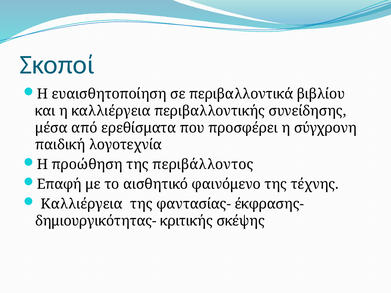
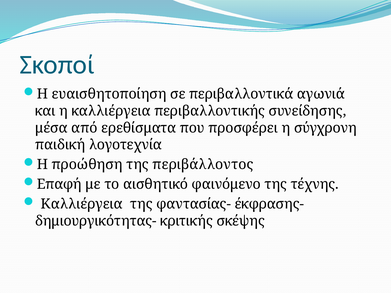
βιβλίου: βιβλίου -> αγωνιά
